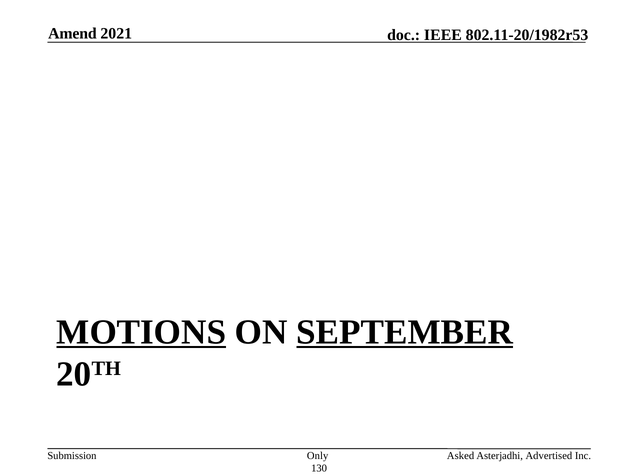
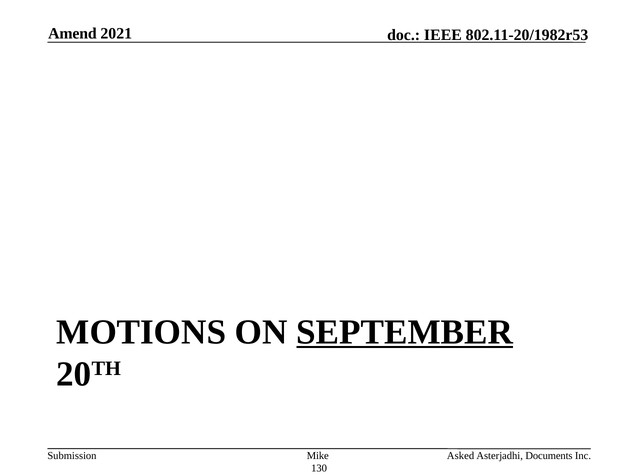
MOTIONS underline: present -> none
Only: Only -> Mike
Advertised: Advertised -> Documents
